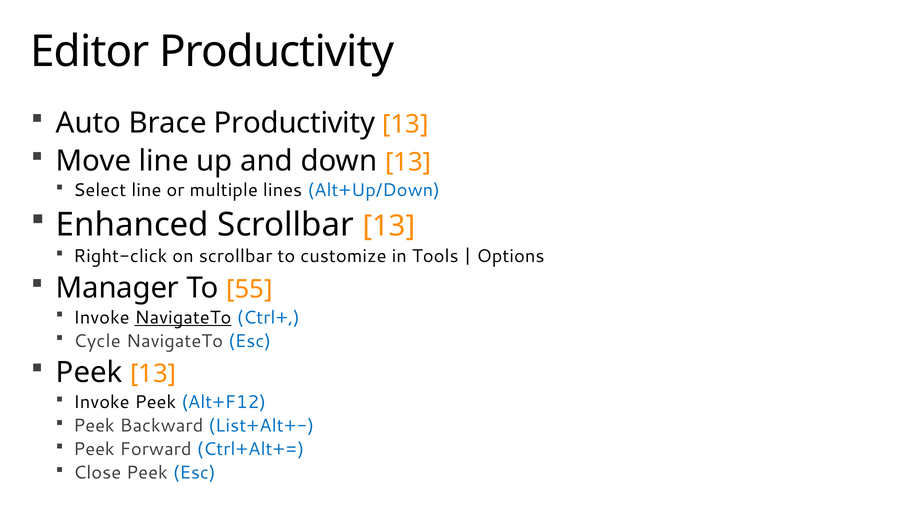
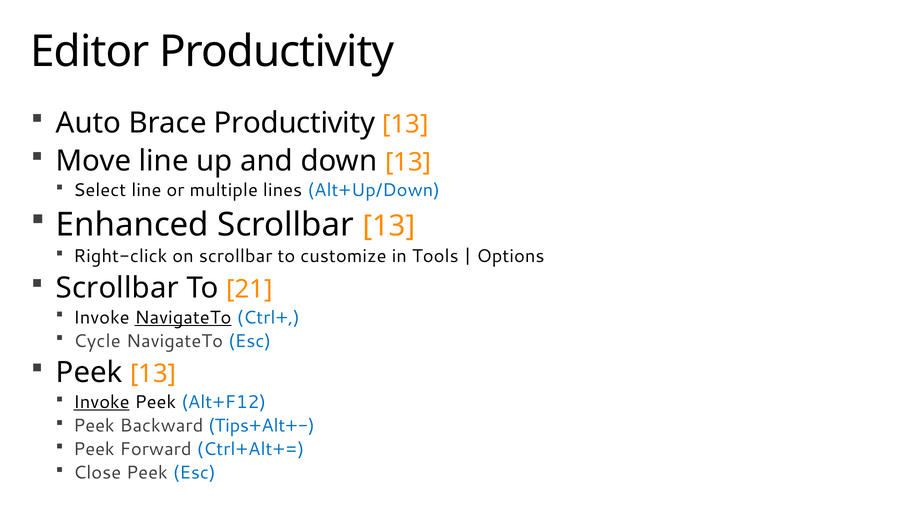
Manager at (117, 288): Manager -> Scrollbar
55: 55 -> 21
Invoke at (101, 402) underline: none -> present
List+Alt+-: List+Alt+- -> Tips+Alt+-
